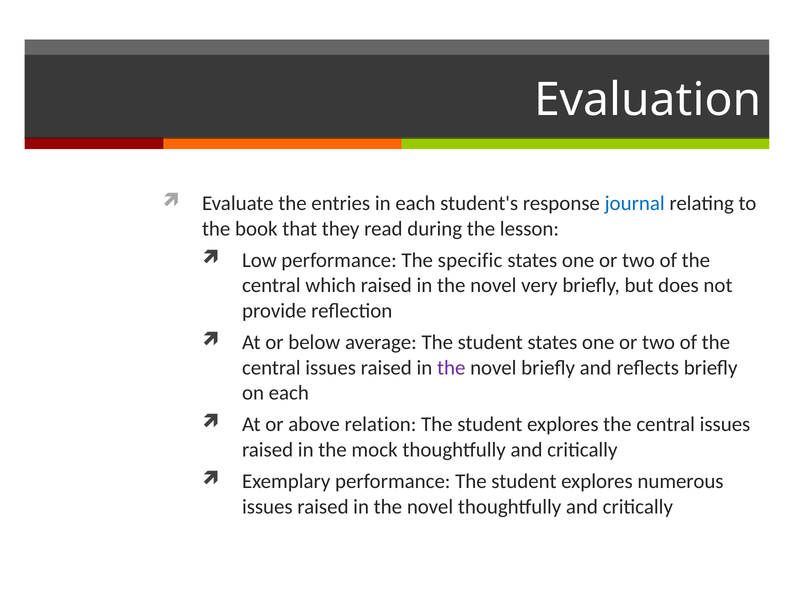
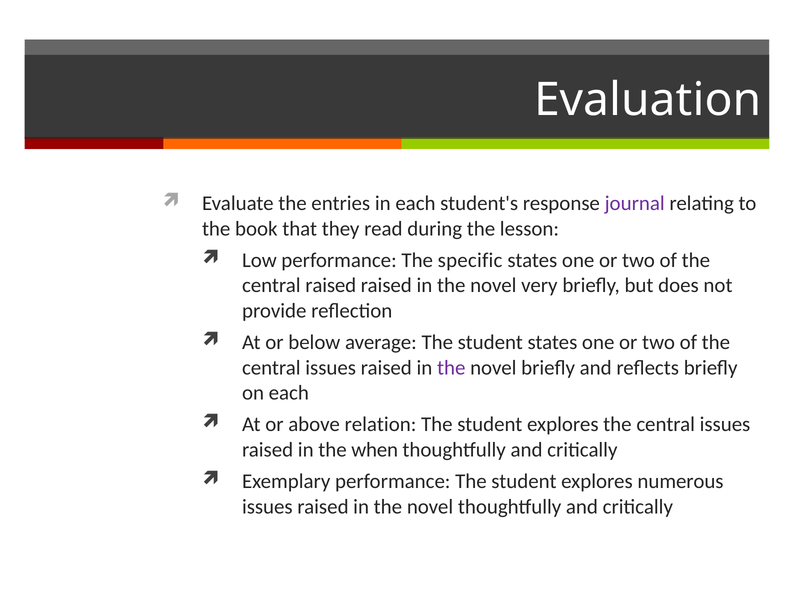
journal colour: blue -> purple
central which: which -> raised
mock: mock -> when
